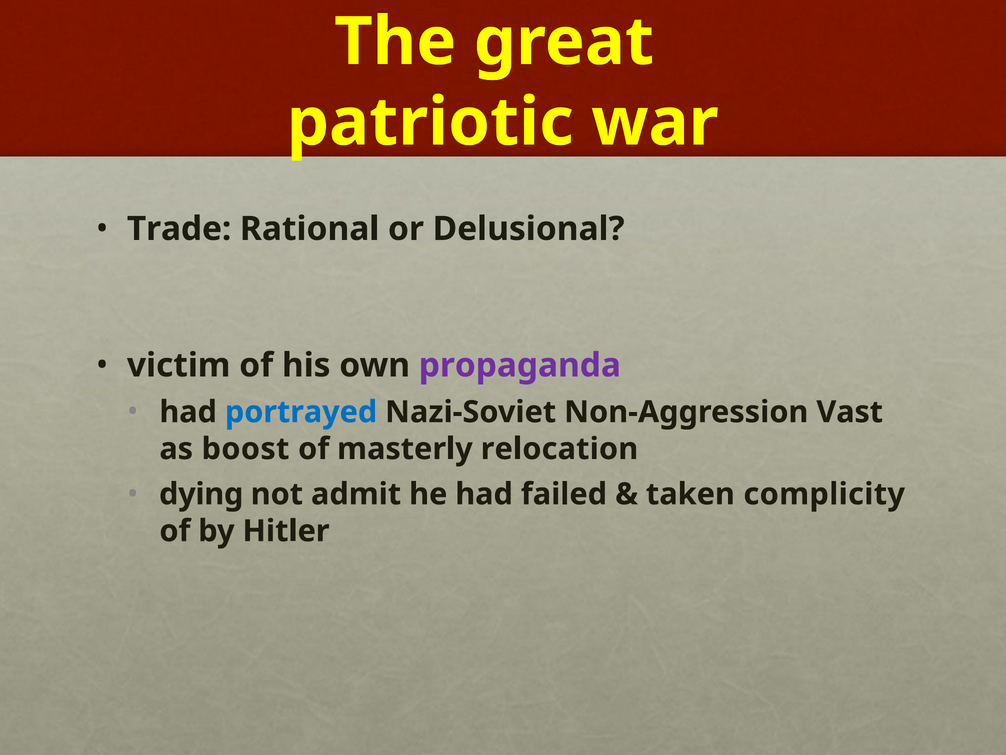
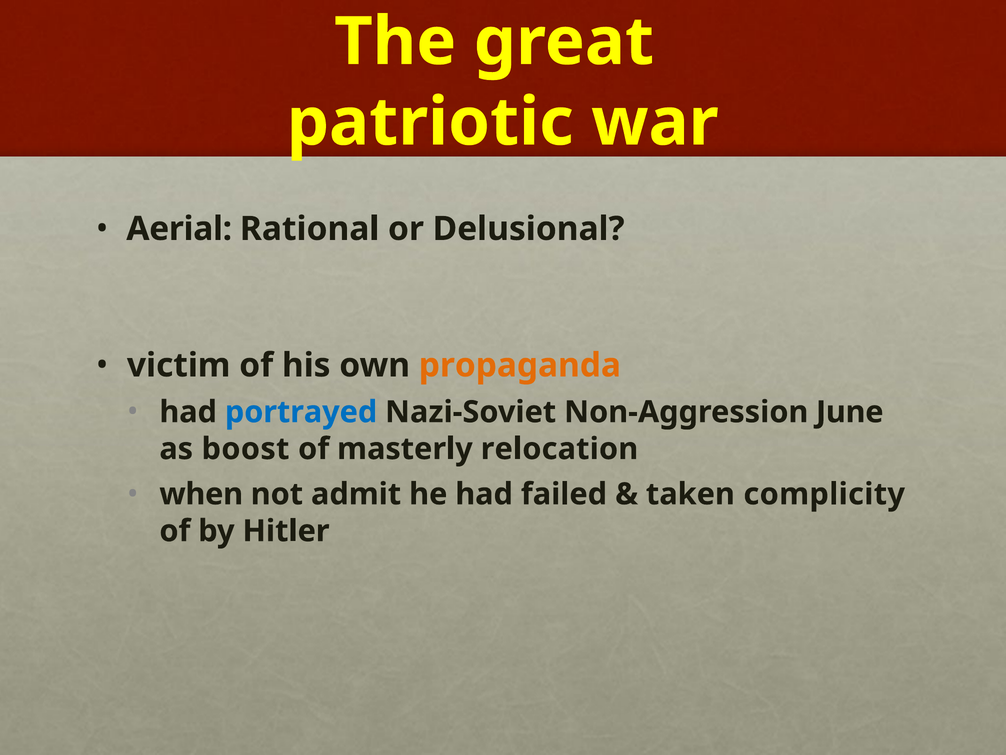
Trade: Trade -> Aerial
propaganda colour: purple -> orange
Vast: Vast -> June
dying: dying -> when
